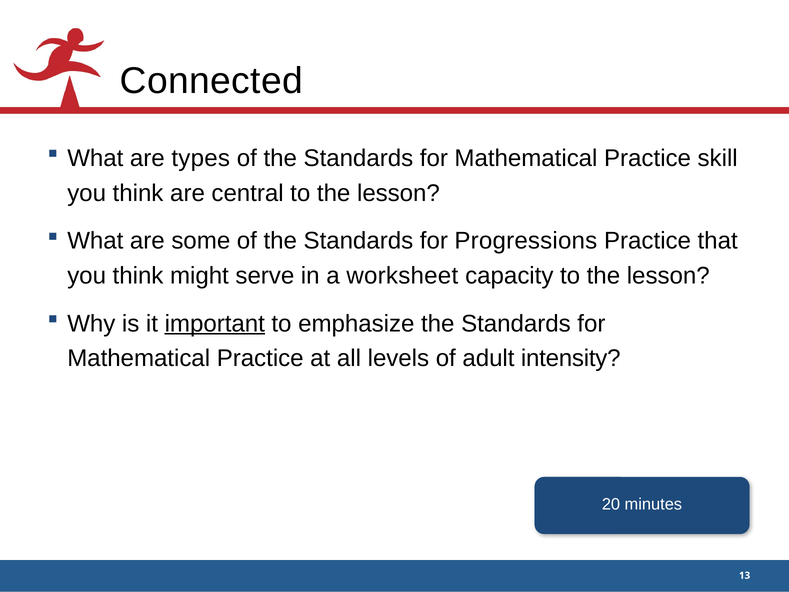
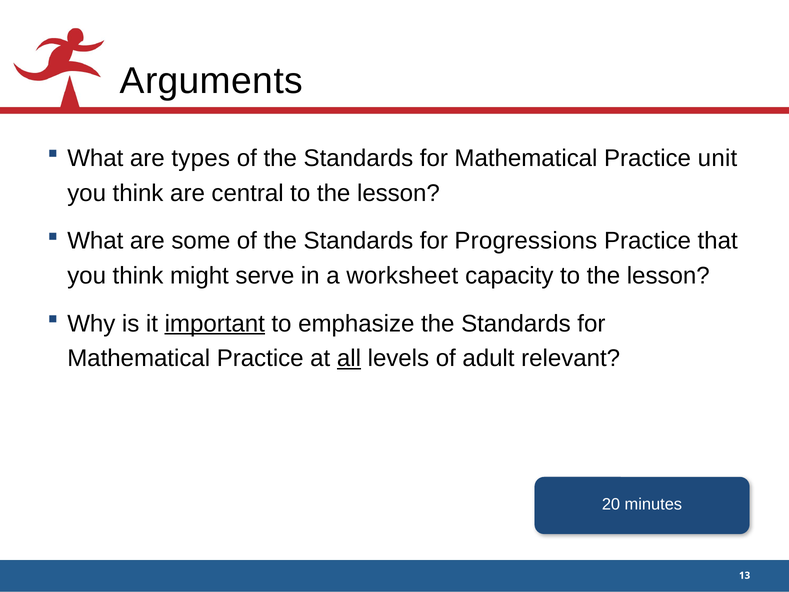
Connected: Connected -> Arguments
skill: skill -> unit
all underline: none -> present
intensity: intensity -> relevant
